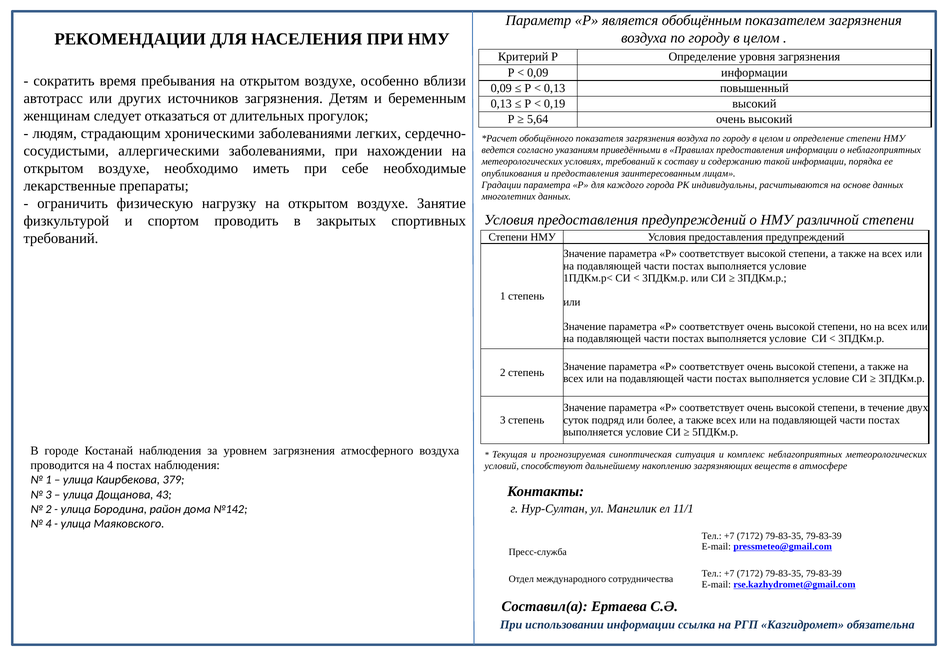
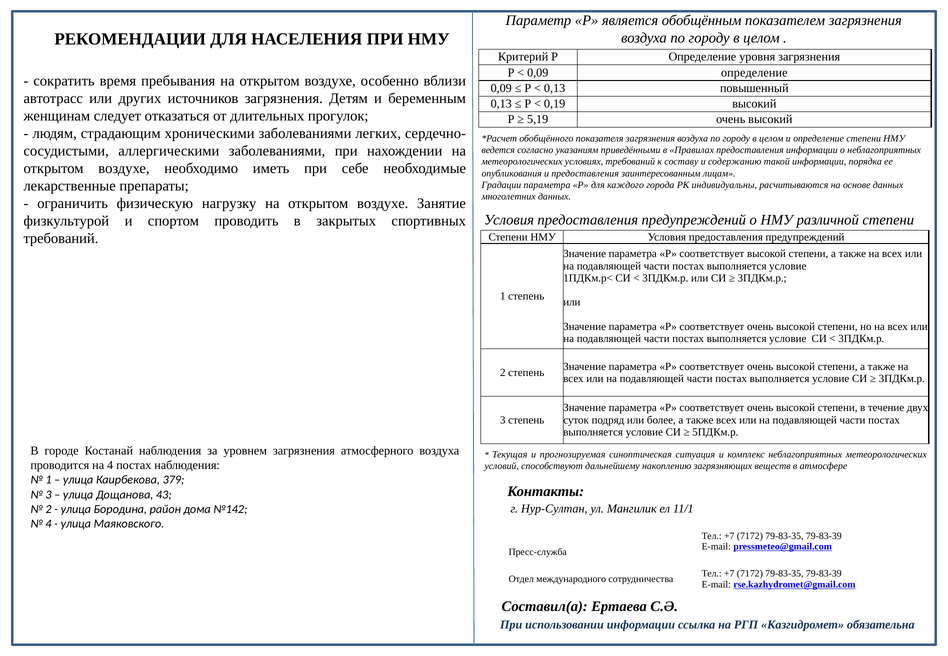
0,09 информации: информации -> определение
5,64: 5,64 -> 5,19
